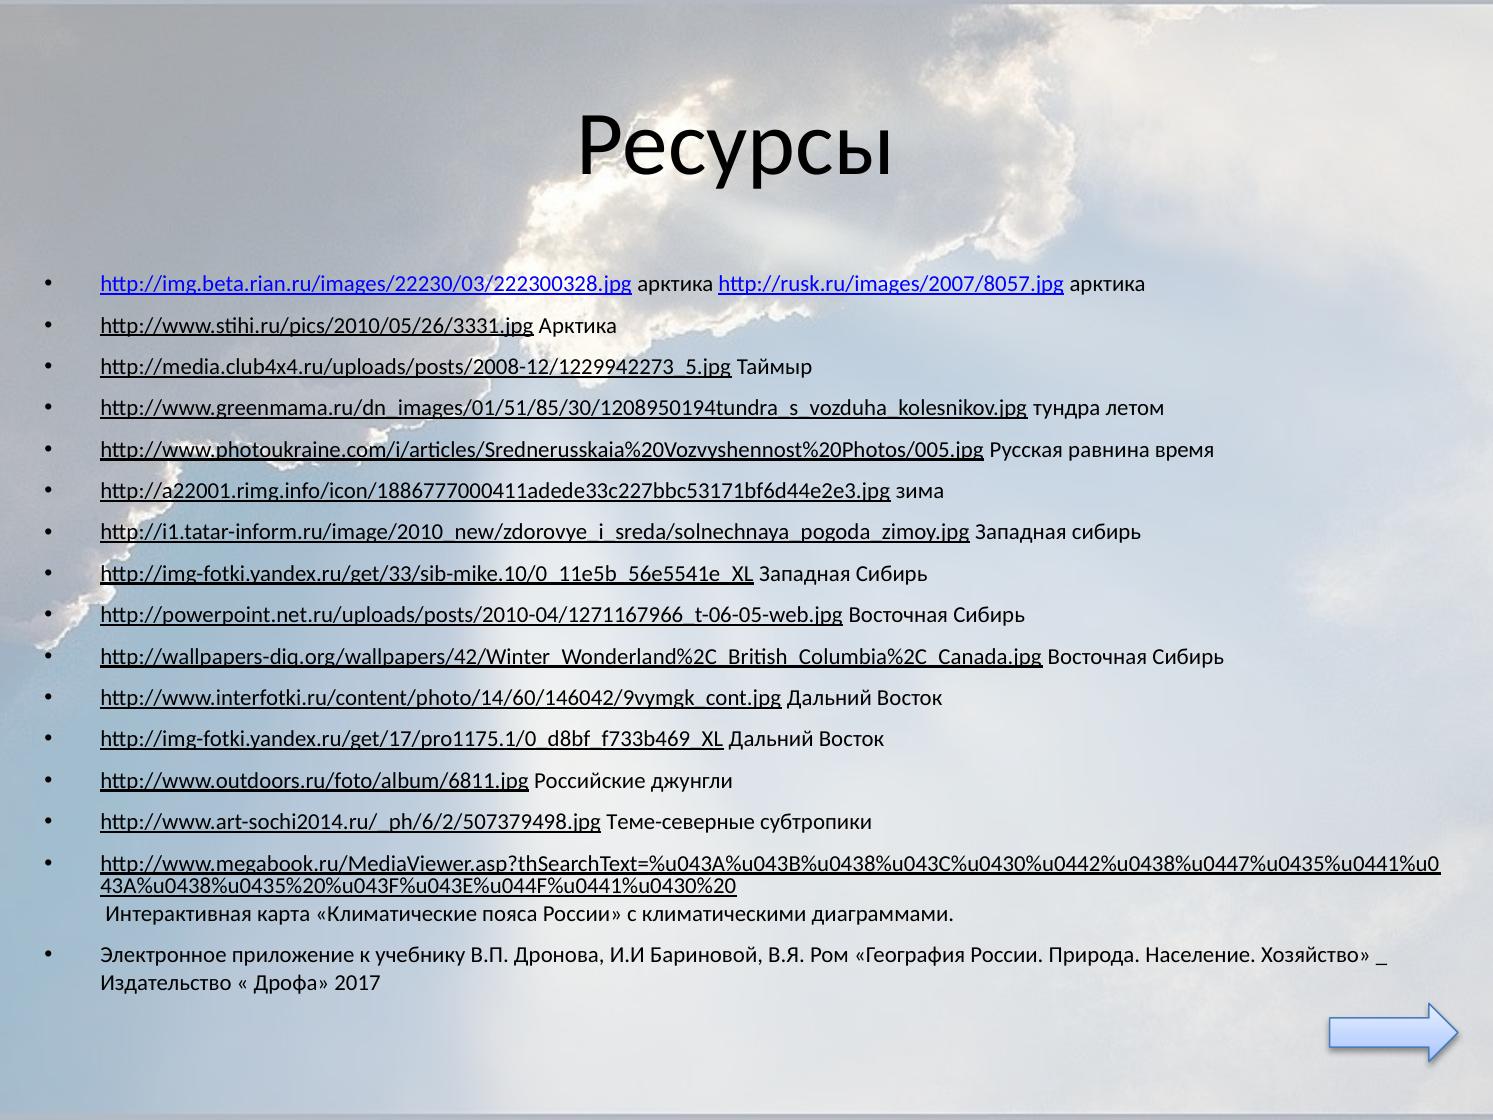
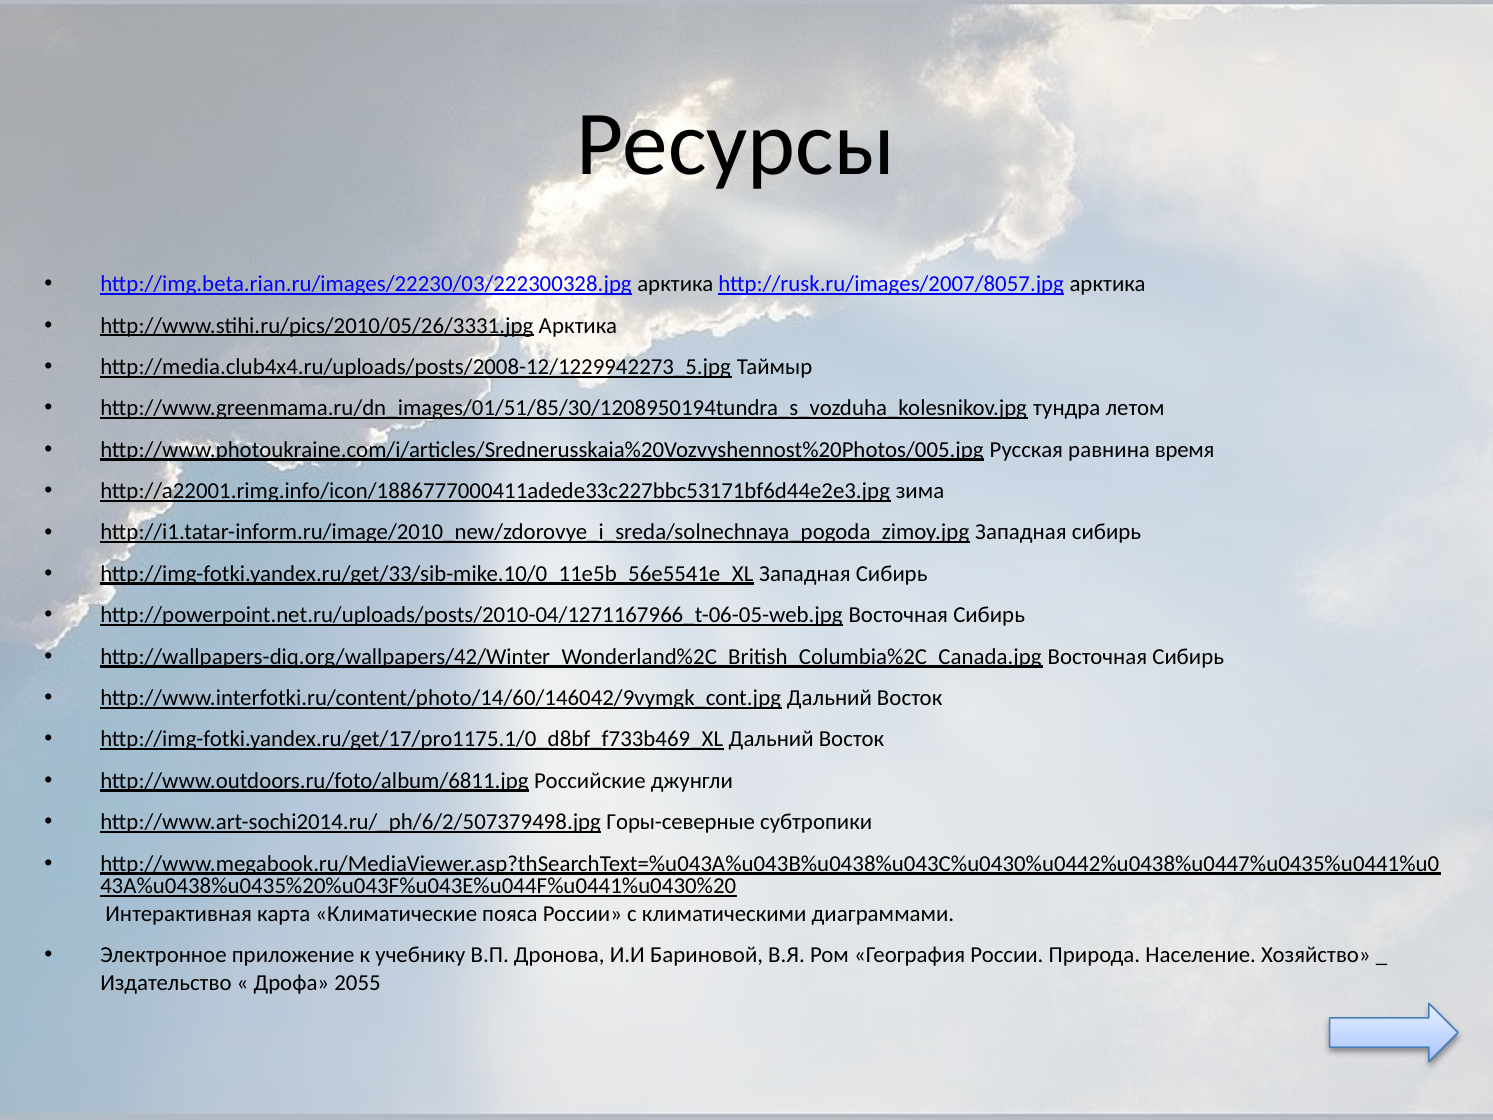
Теме-северные: Теме-северные -> Горы-северные
2017: 2017 -> 2055
